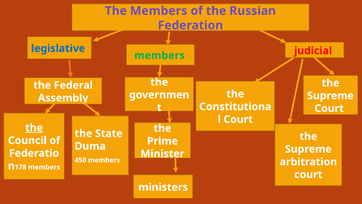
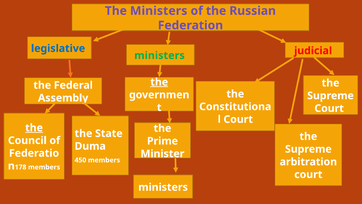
The Members: Members -> Ministers
members at (160, 55): members -> ministers
the at (159, 82) underline: none -> present
